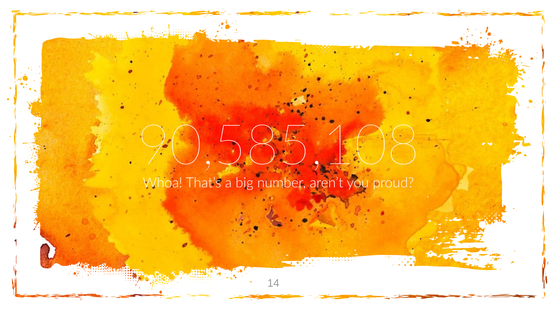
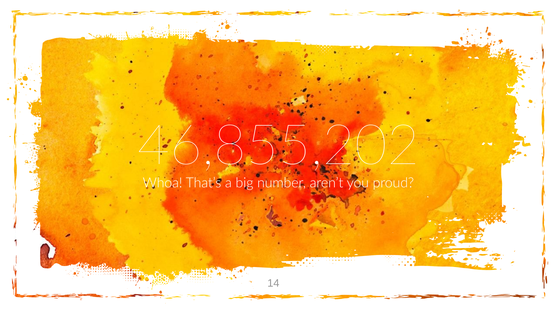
90,585,108: 90,585,108 -> 46,855,202
